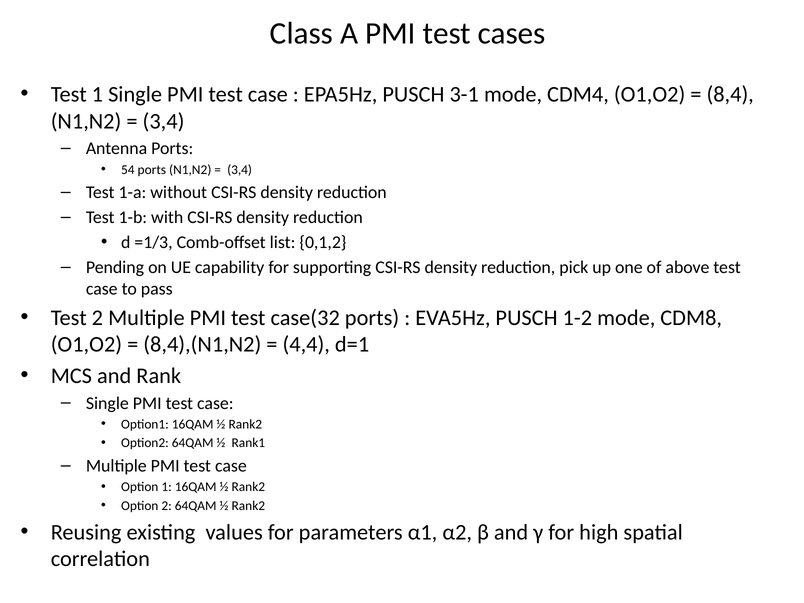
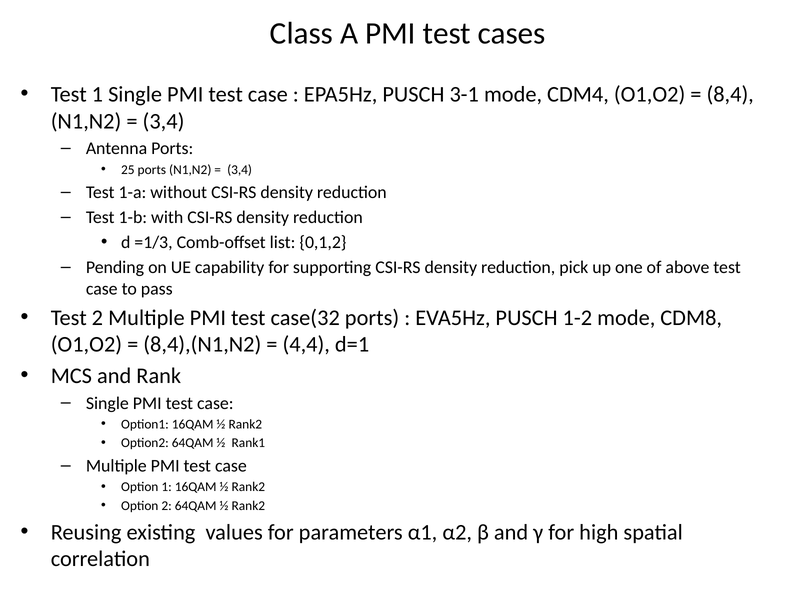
54: 54 -> 25
